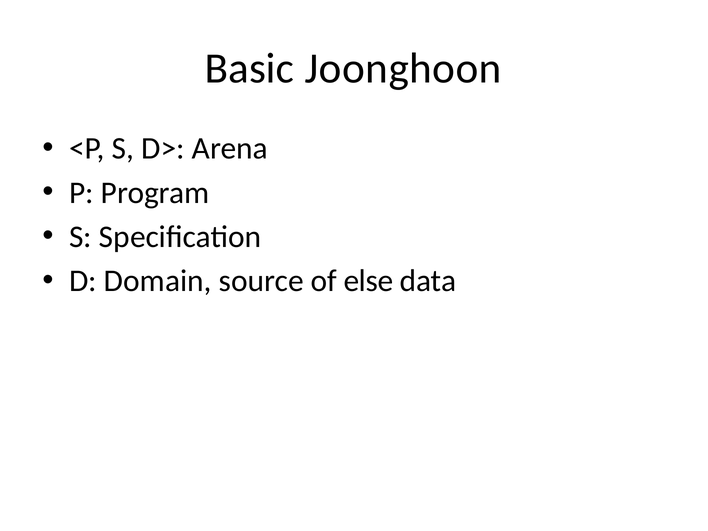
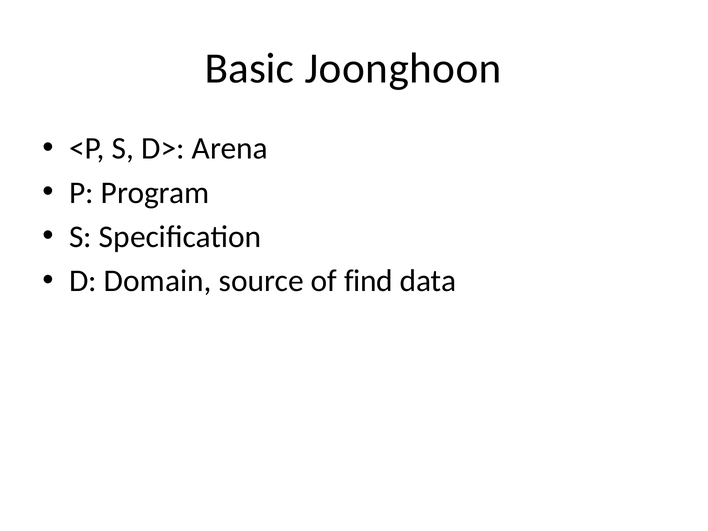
else: else -> find
